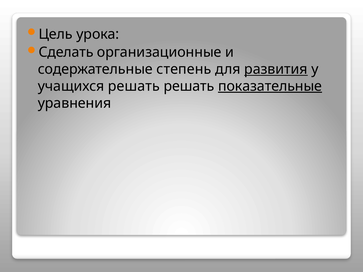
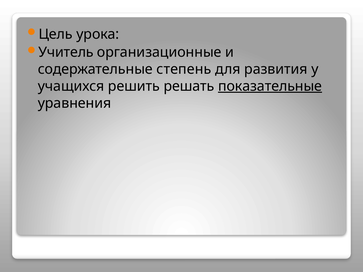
Сделать: Сделать -> Учитель
развития underline: present -> none
учащихся решать: решать -> решить
